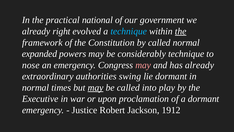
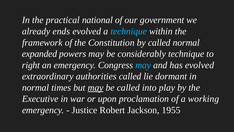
right: right -> ends
the at (181, 31) underline: present -> none
nose: nose -> right
may at (143, 65) colour: pink -> light blue
has already: already -> evolved
authorities swing: swing -> called
a dormant: dormant -> working
1912: 1912 -> 1955
